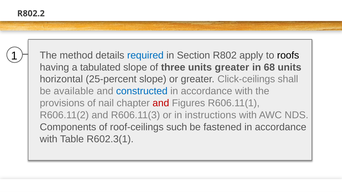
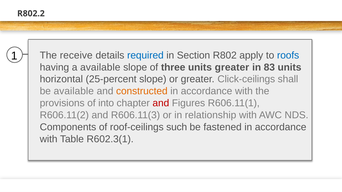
method: method -> receive
roofs colour: black -> blue
a tabulated: tabulated -> available
68: 68 -> 83
constructed colour: blue -> orange
nail: nail -> into
instructions: instructions -> relationship
